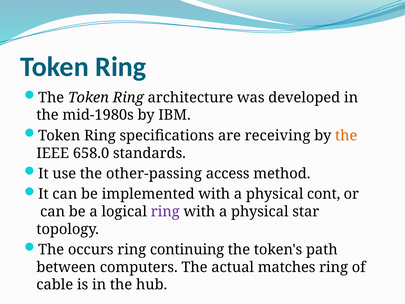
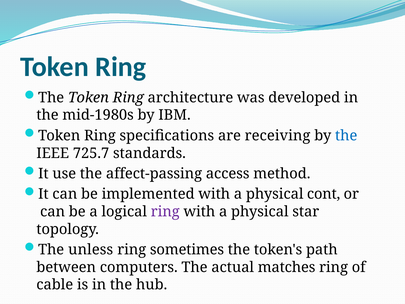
the at (346, 136) colour: orange -> blue
658.0: 658.0 -> 725.7
other-passing: other-passing -> affect-passing
occurs: occurs -> unless
continuing: continuing -> sometimes
